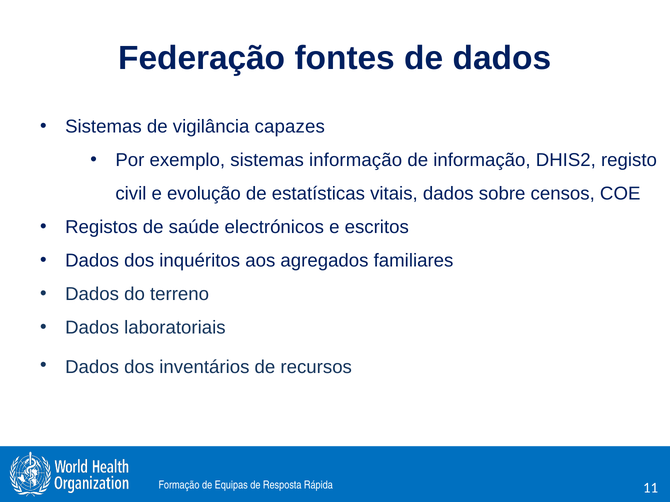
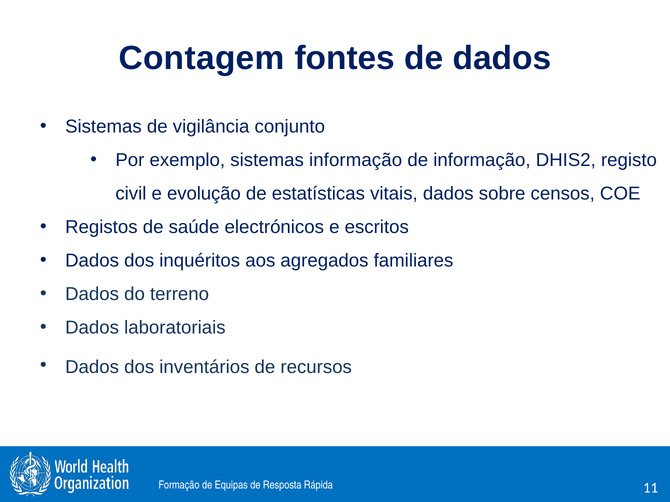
Federação: Federação -> Contagem
capazes: capazes -> conjunto
